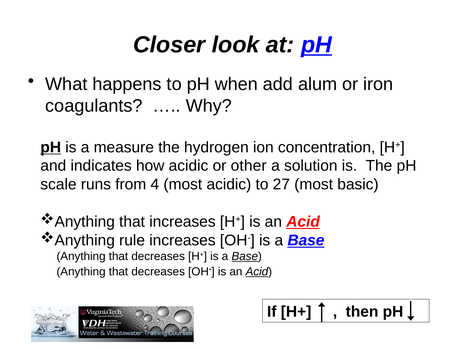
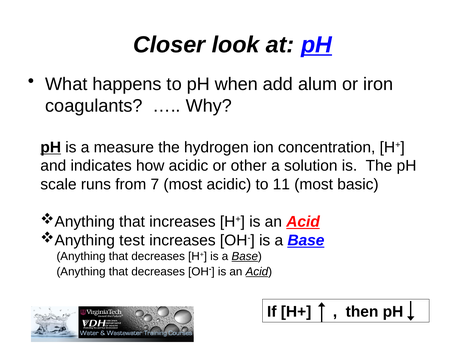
4: 4 -> 7
27: 27 -> 11
rule: rule -> test
